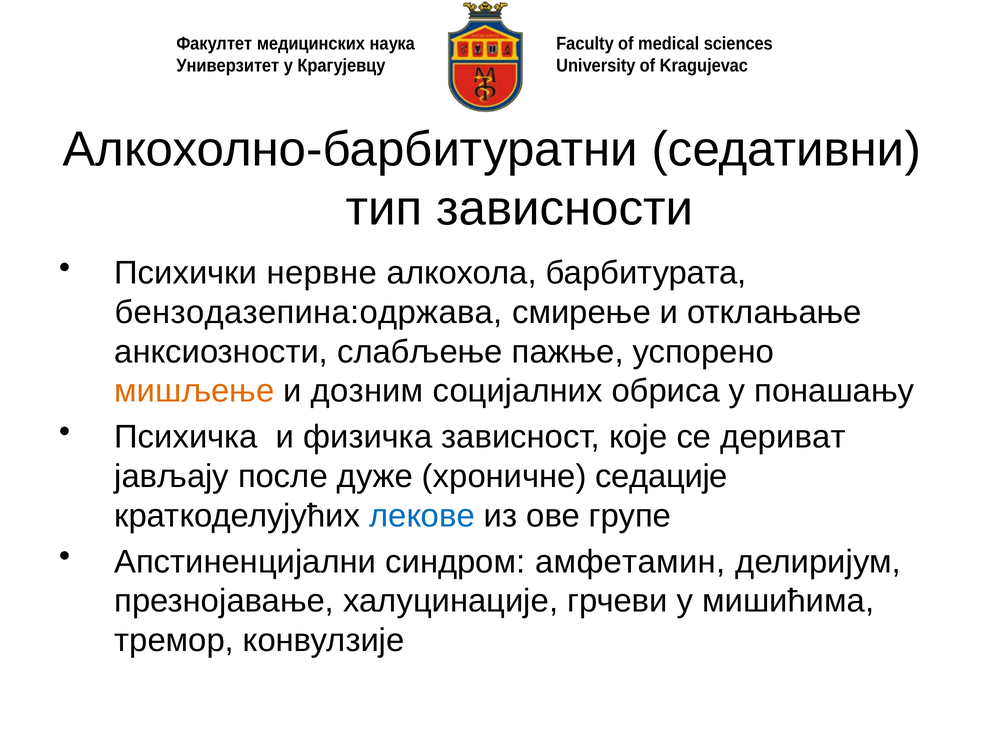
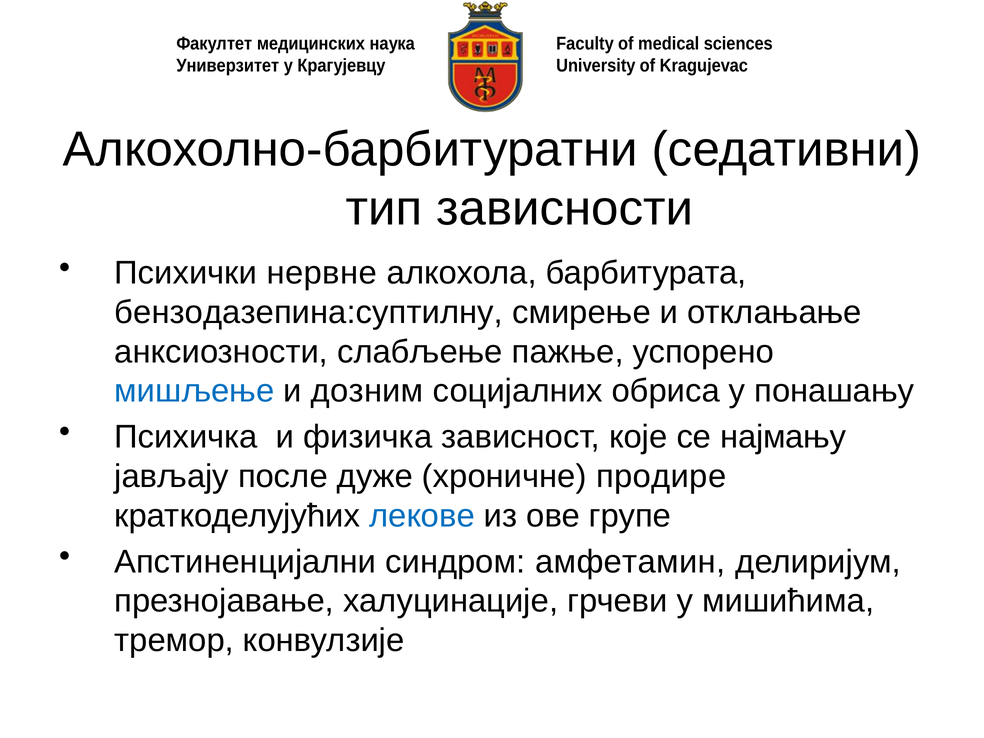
бензодазепина:одржава: бензодазепина:одржава -> бензодазепина:суптилну
мишљење colour: orange -> blue
дериват: дериват -> најмању
седације: седације -> продире
